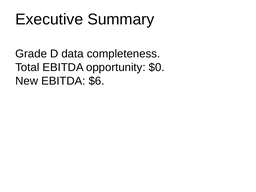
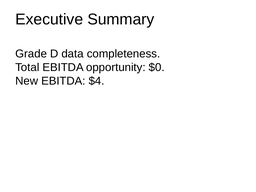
$6: $6 -> $4
